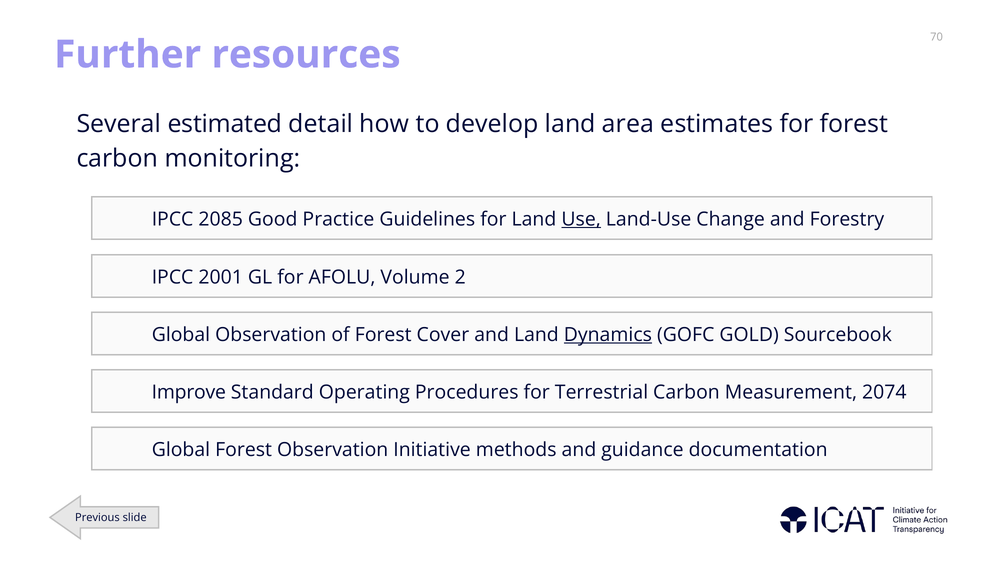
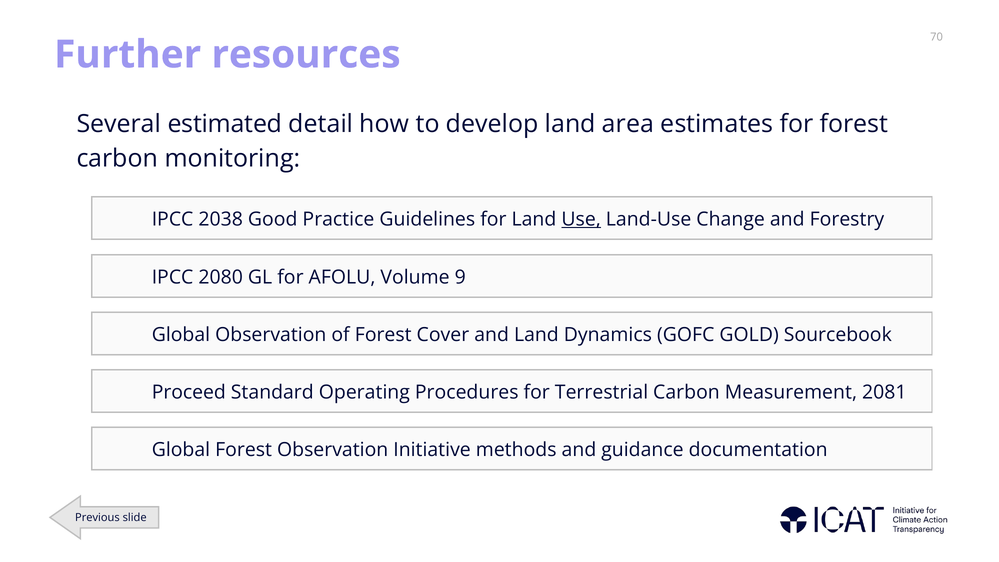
2085: 2085 -> 2038
2001: 2001 -> 2080
2: 2 -> 9
Dynamics underline: present -> none
Improve: Improve -> Proceed
2074: 2074 -> 2081
